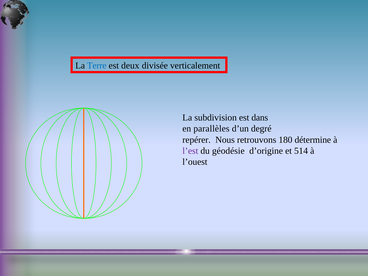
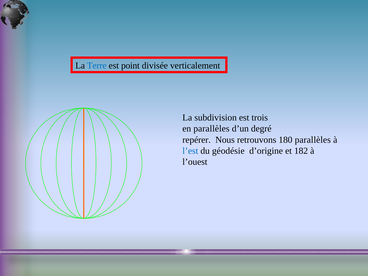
deux: deux -> point
dans: dans -> trois
180 détermine: détermine -> parallèles
l’est colour: purple -> blue
514: 514 -> 182
